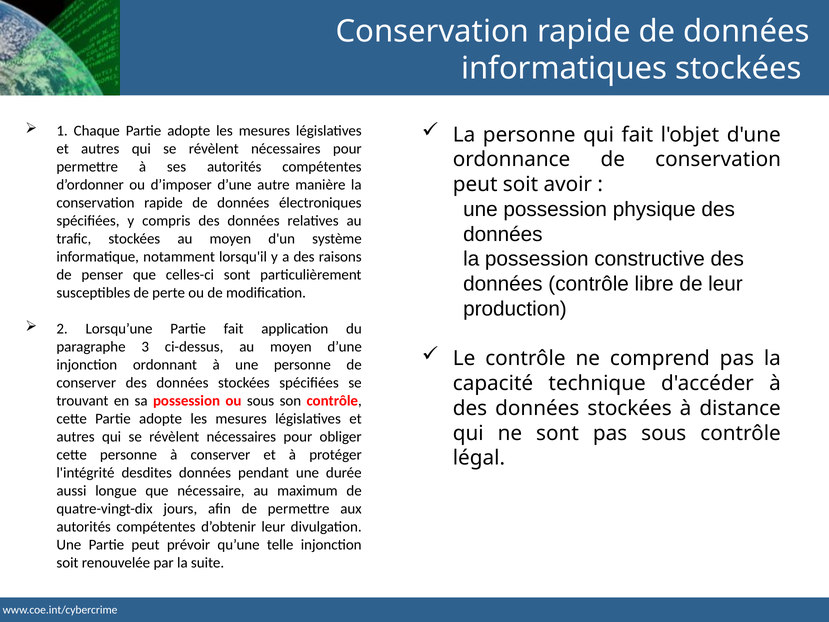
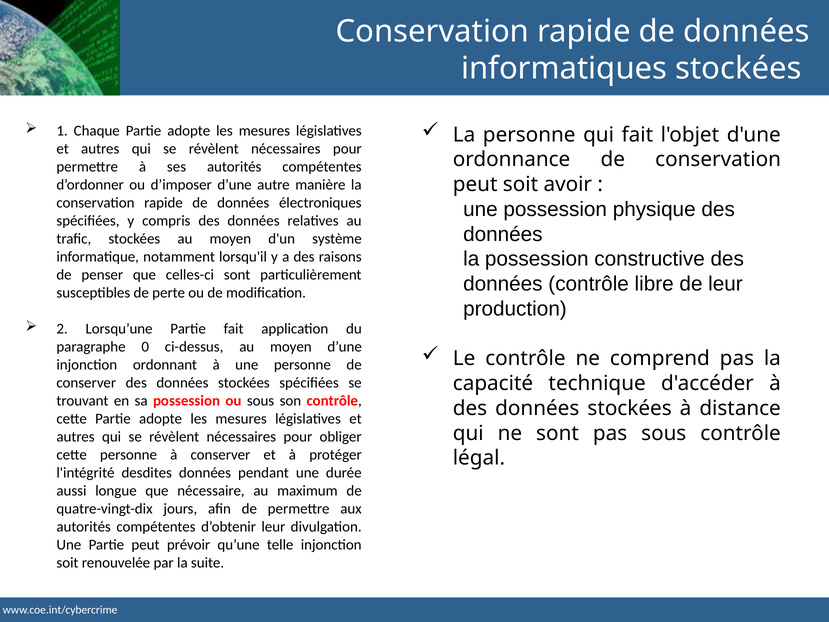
3: 3 -> 0
